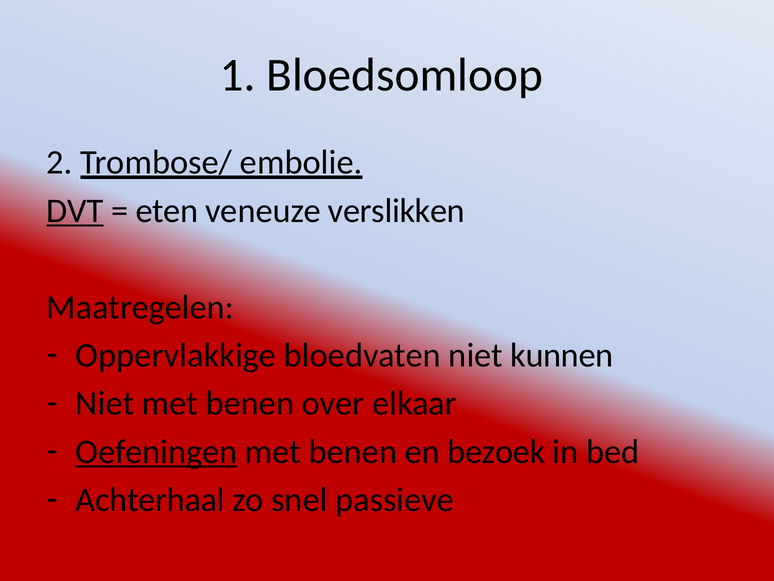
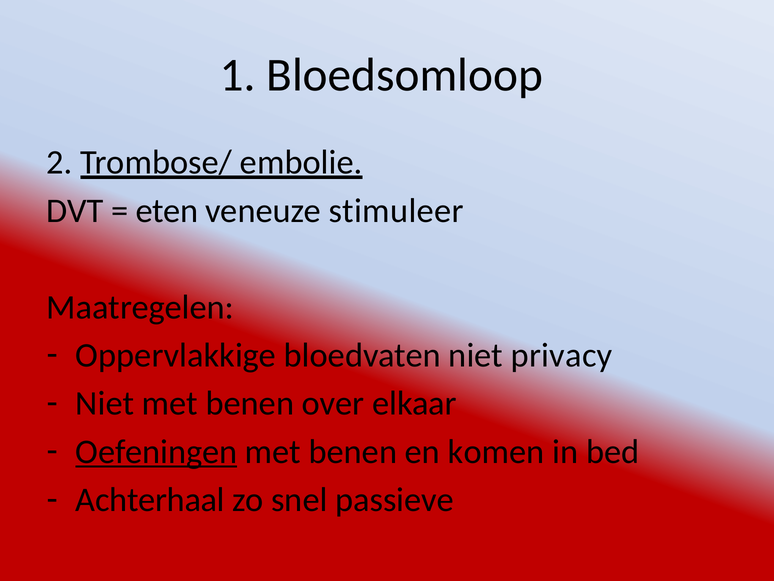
DVT underline: present -> none
verslikken: verslikken -> stimuleer
kunnen: kunnen -> privacy
bezoek: bezoek -> komen
